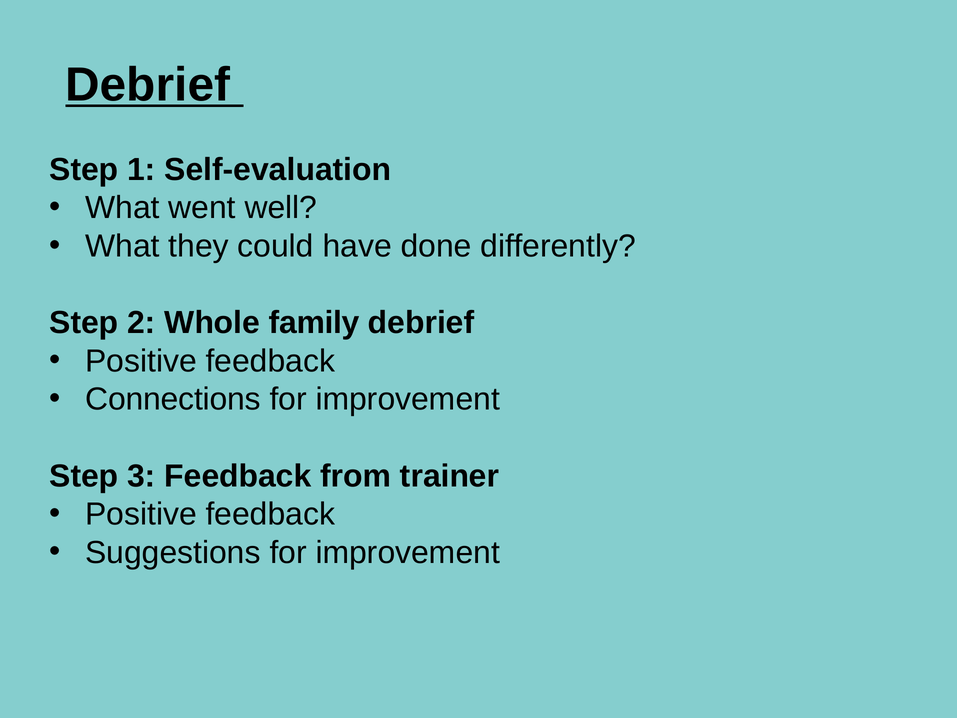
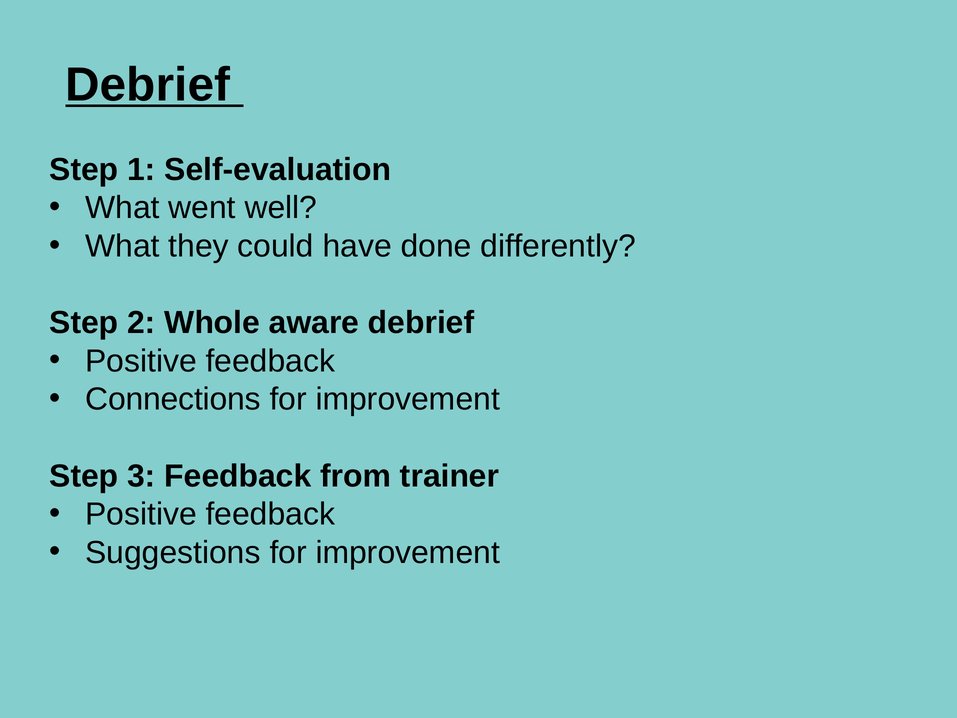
family: family -> aware
